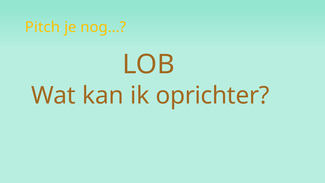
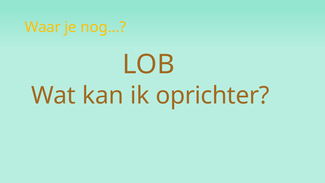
Pitch: Pitch -> Waar
